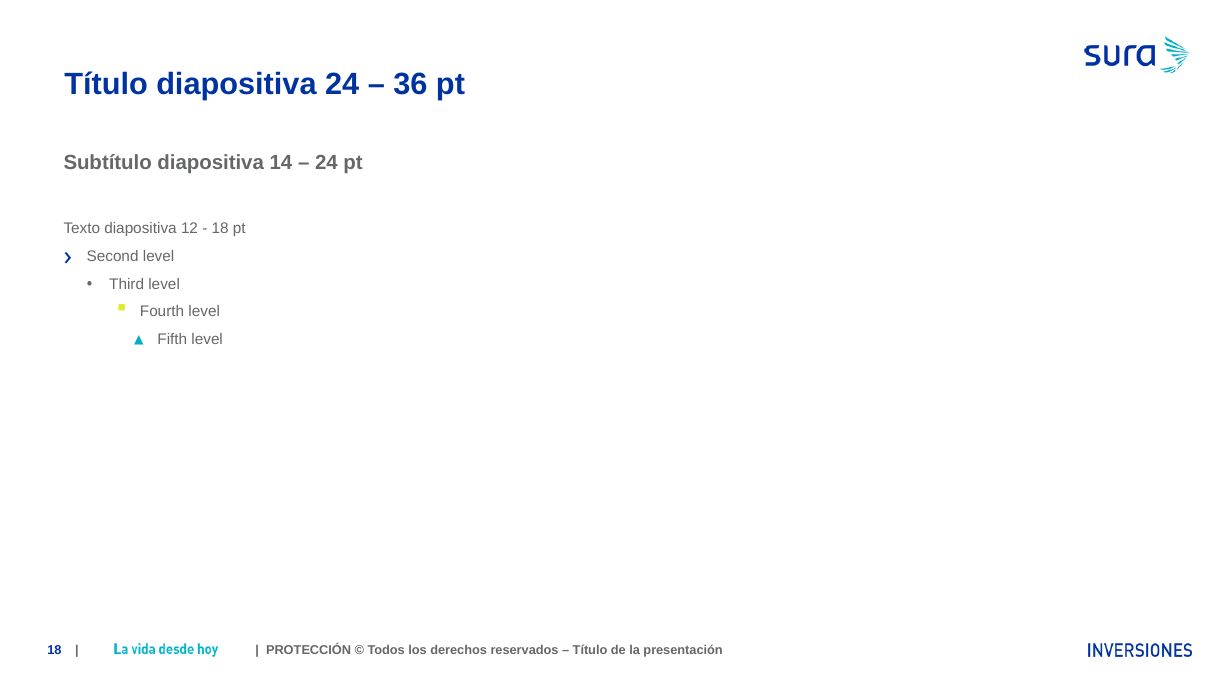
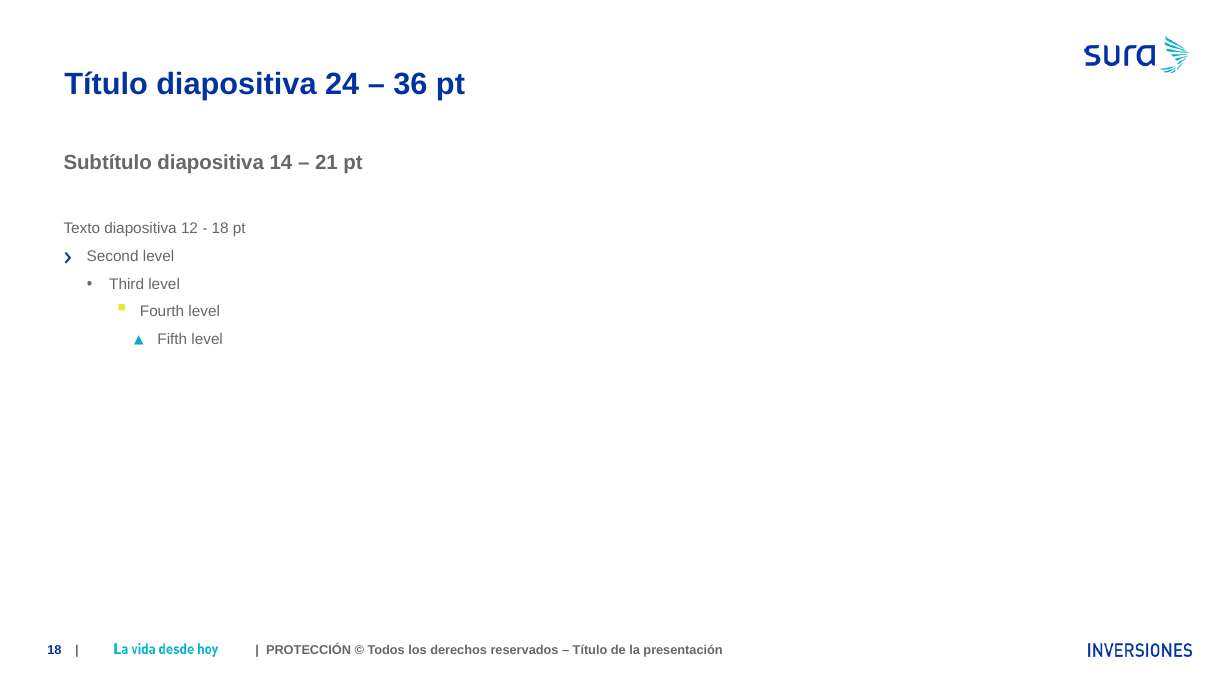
24 at (326, 162): 24 -> 21
